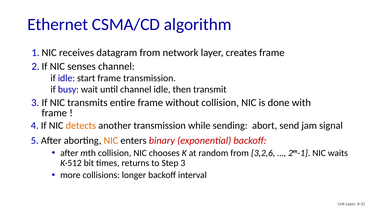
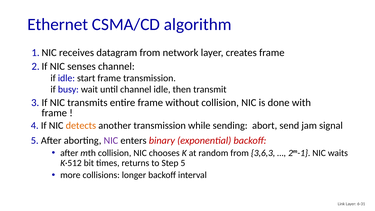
NIC at (111, 140) colour: orange -> purple
3,2,6: 3,2,6 -> 3,6,3
3: 3 -> 5
